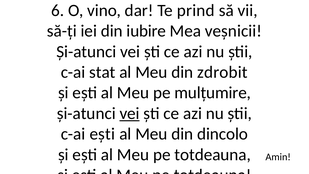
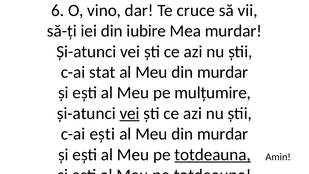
prind: prind -> cruce
Mea veșnicii: veșnicii -> murdar
zdrobit at (222, 72): zdrobit -> murdar
dincolo at (223, 134): dincolo -> murdar
totdeauna at (213, 155) underline: none -> present
